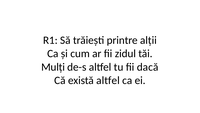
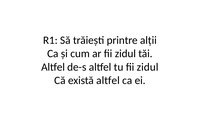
Mulți at (53, 67): Mulți -> Altfel
tu fii dacă: dacă -> zidul
